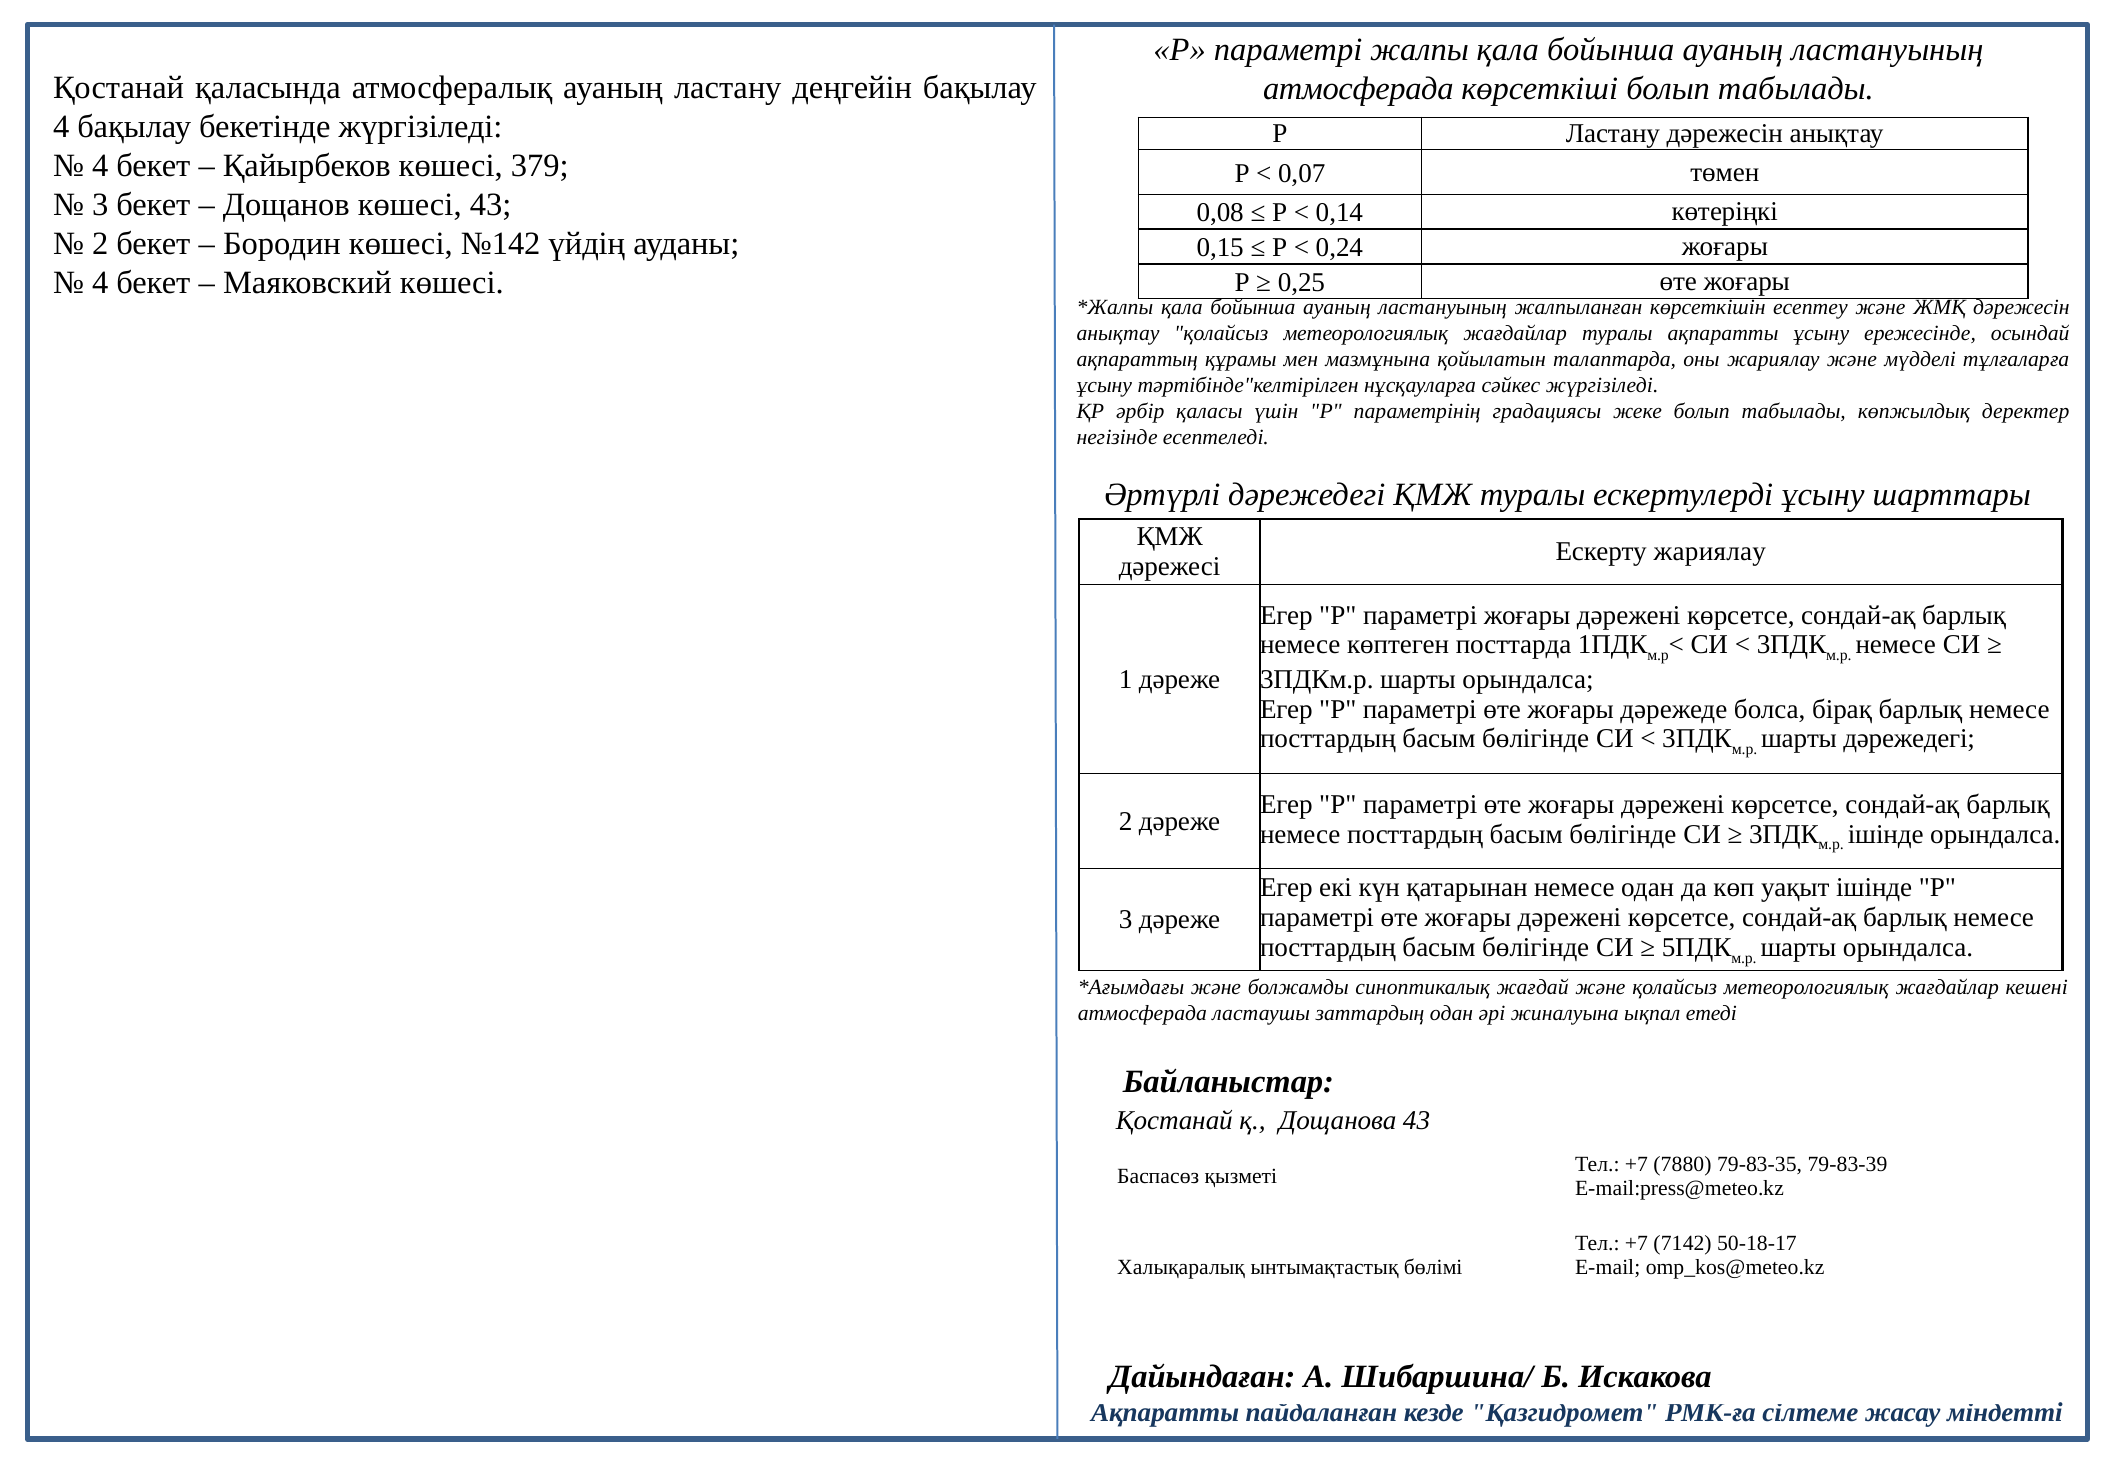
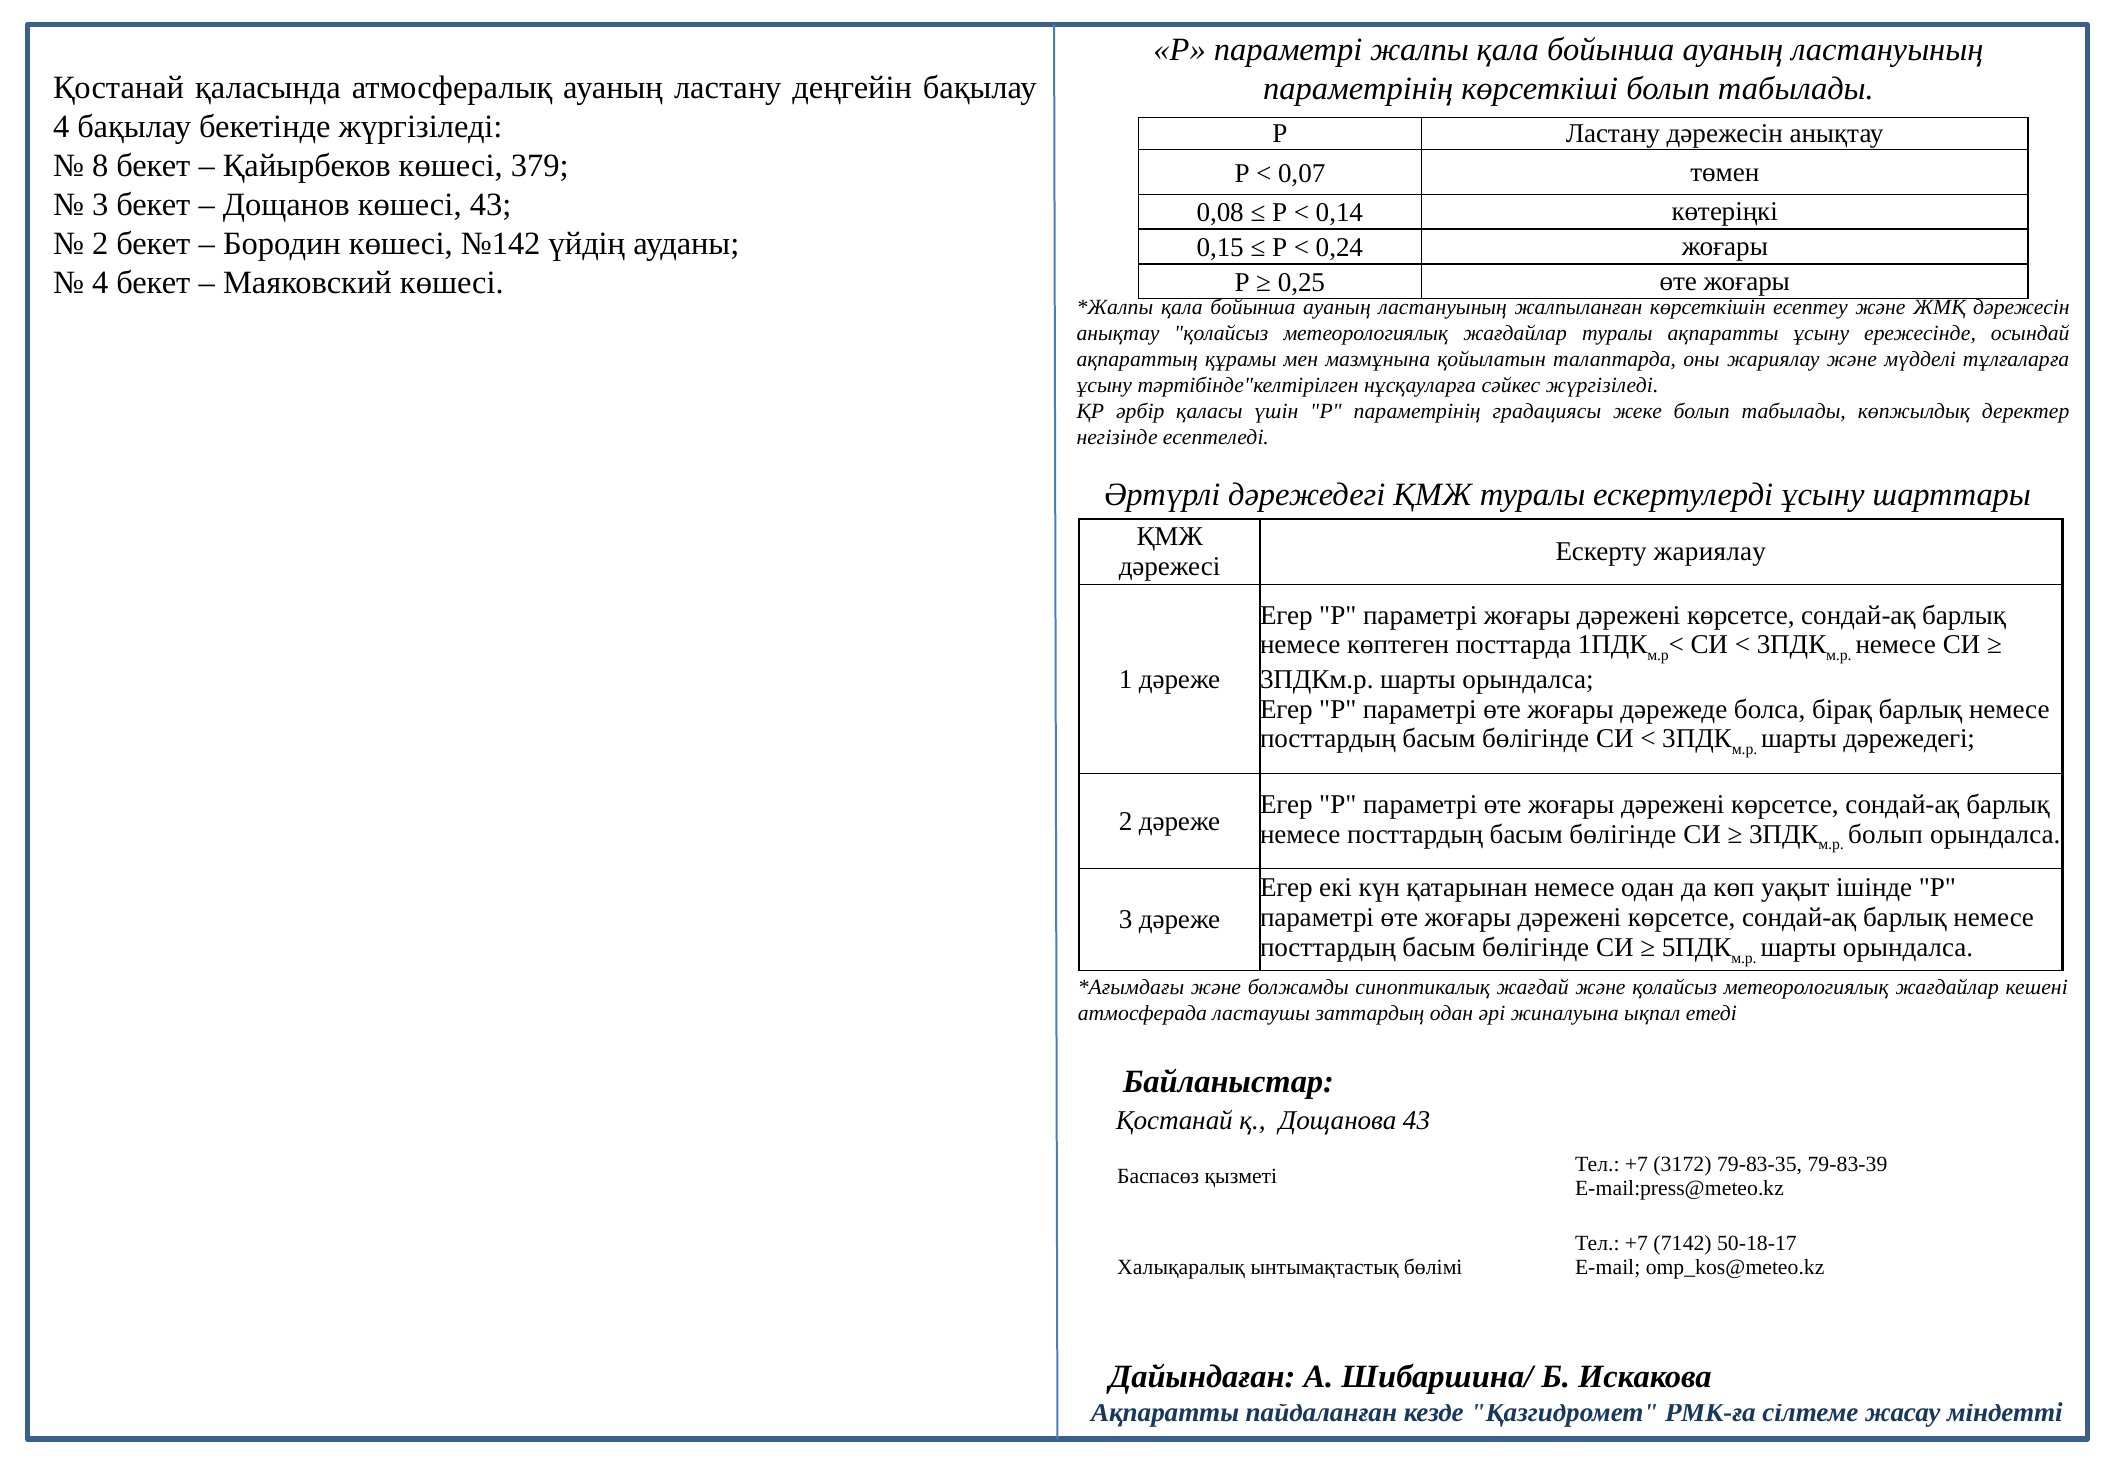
атмосферада at (1358, 89): атмосферада -> параметрінің
4 at (100, 166): 4 -> 8
ішінде at (1886, 834): ішінде -> болып
7880: 7880 -> 3172
